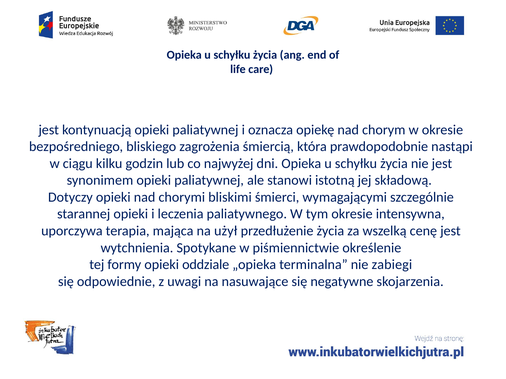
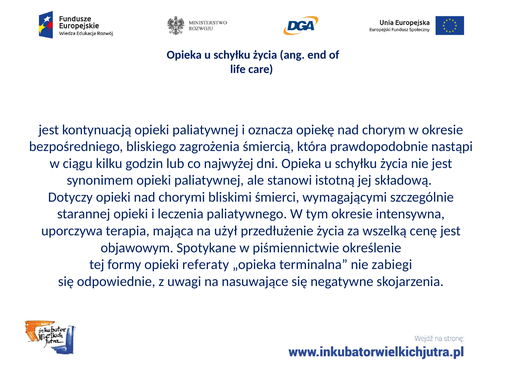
wytchnienia: wytchnienia -> objawowym
oddziale: oddziale -> referaty
